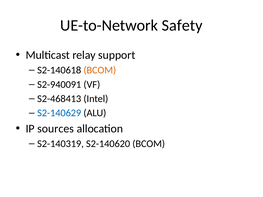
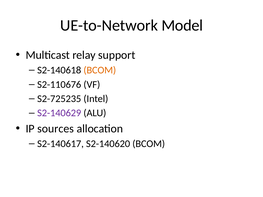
Safety: Safety -> Model
S2-940091: S2-940091 -> S2-110676
S2-468413: S2-468413 -> S2-725235
S2-140629 colour: blue -> purple
S2-140319: S2-140319 -> S2-140617
